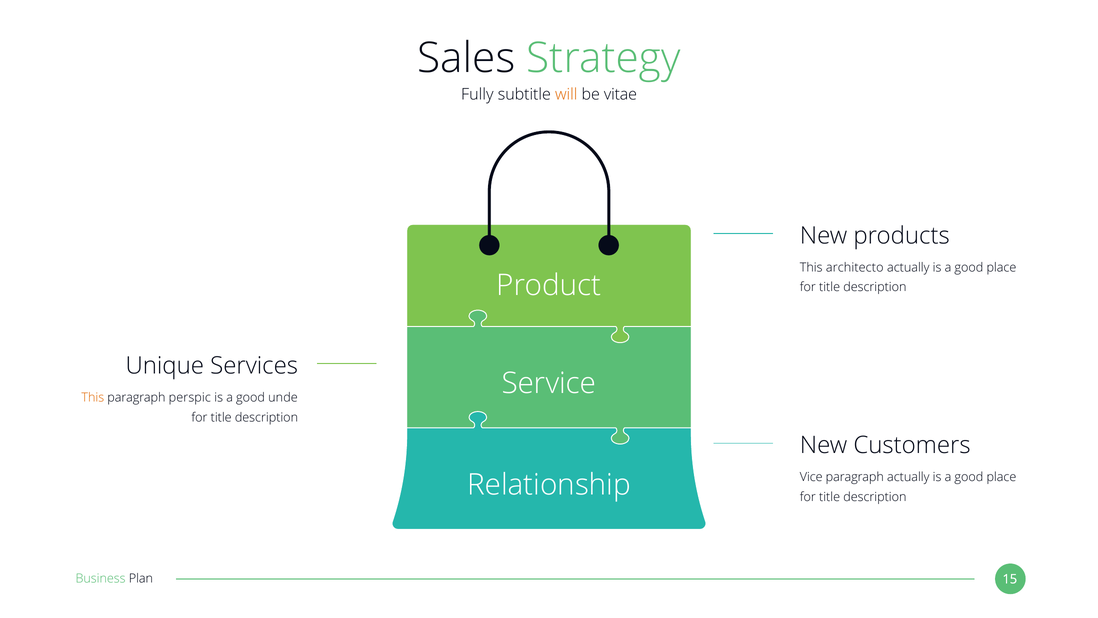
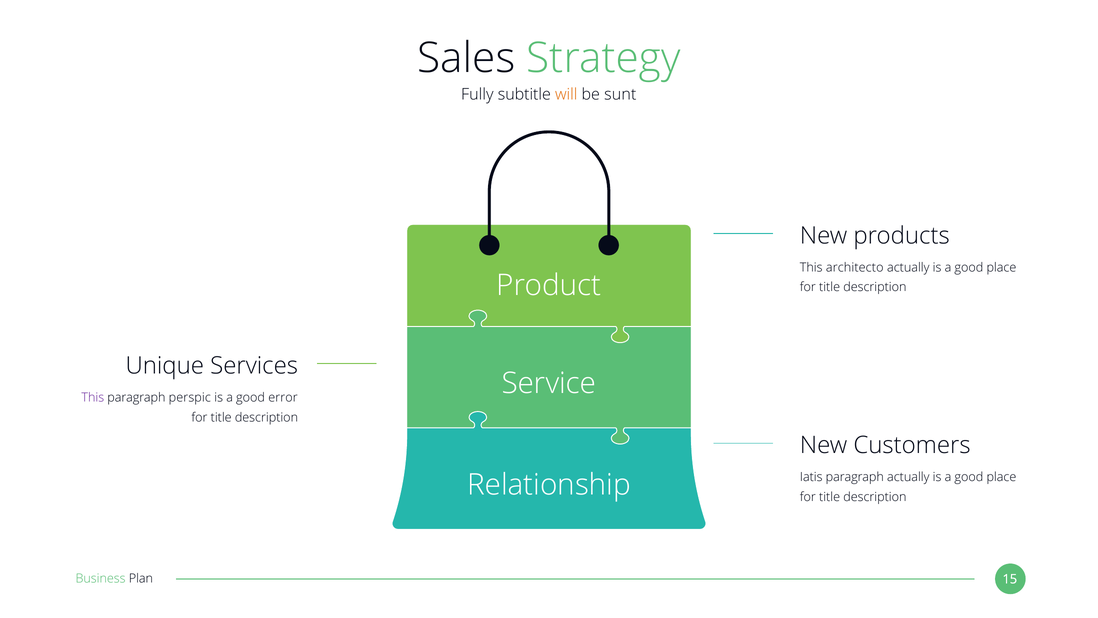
vitae: vitae -> sunt
This at (93, 397) colour: orange -> purple
unde: unde -> error
Vice: Vice -> Iatis
